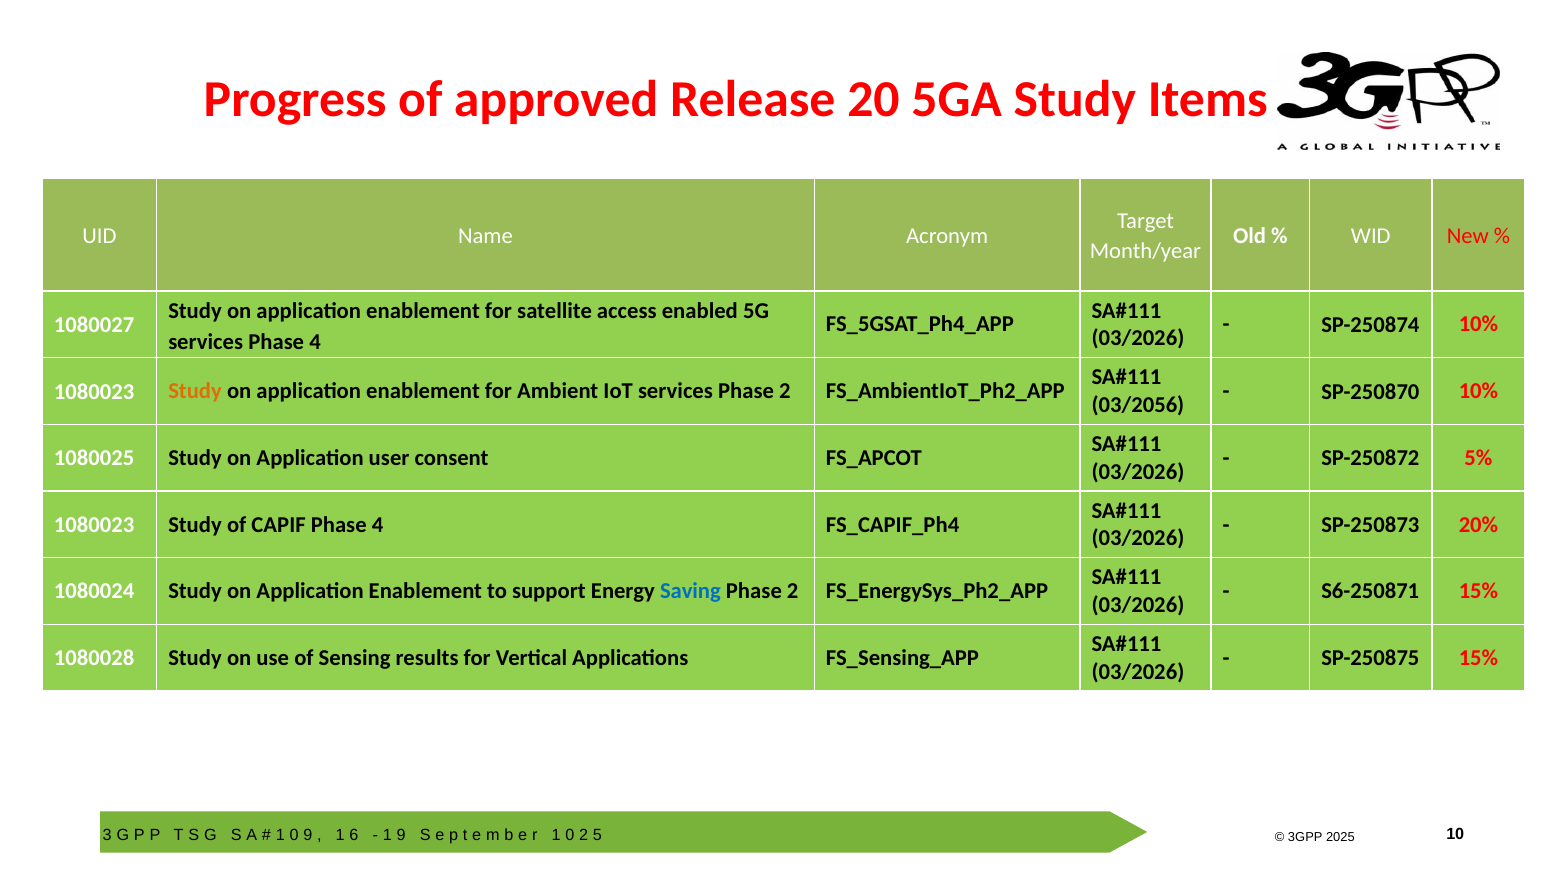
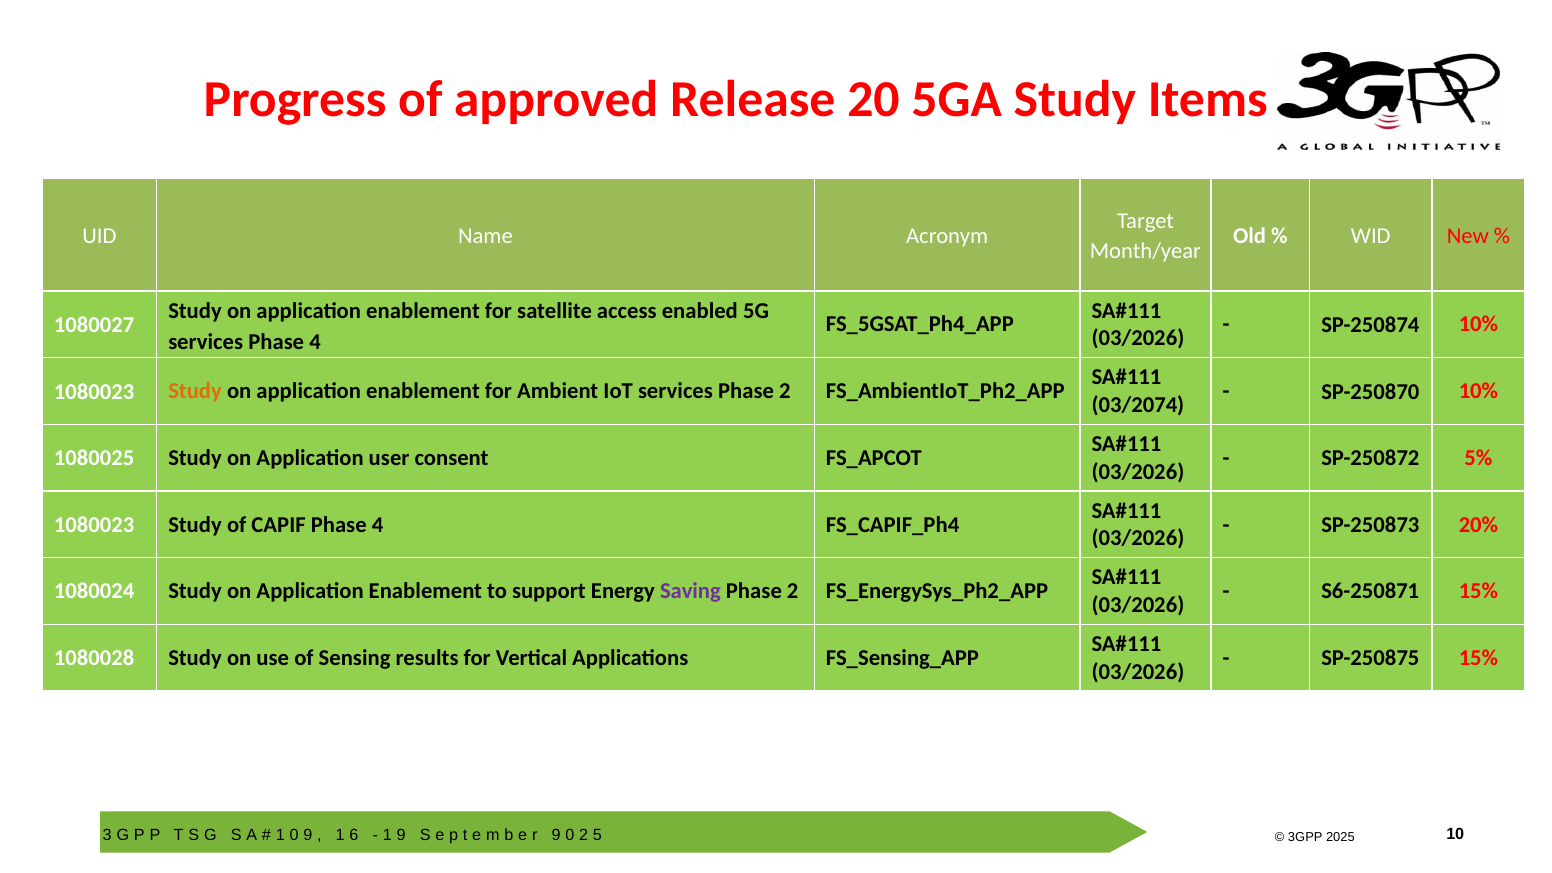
03/2056: 03/2056 -> 03/2074
Saving colour: blue -> purple
1 at (556, 835): 1 -> 9
